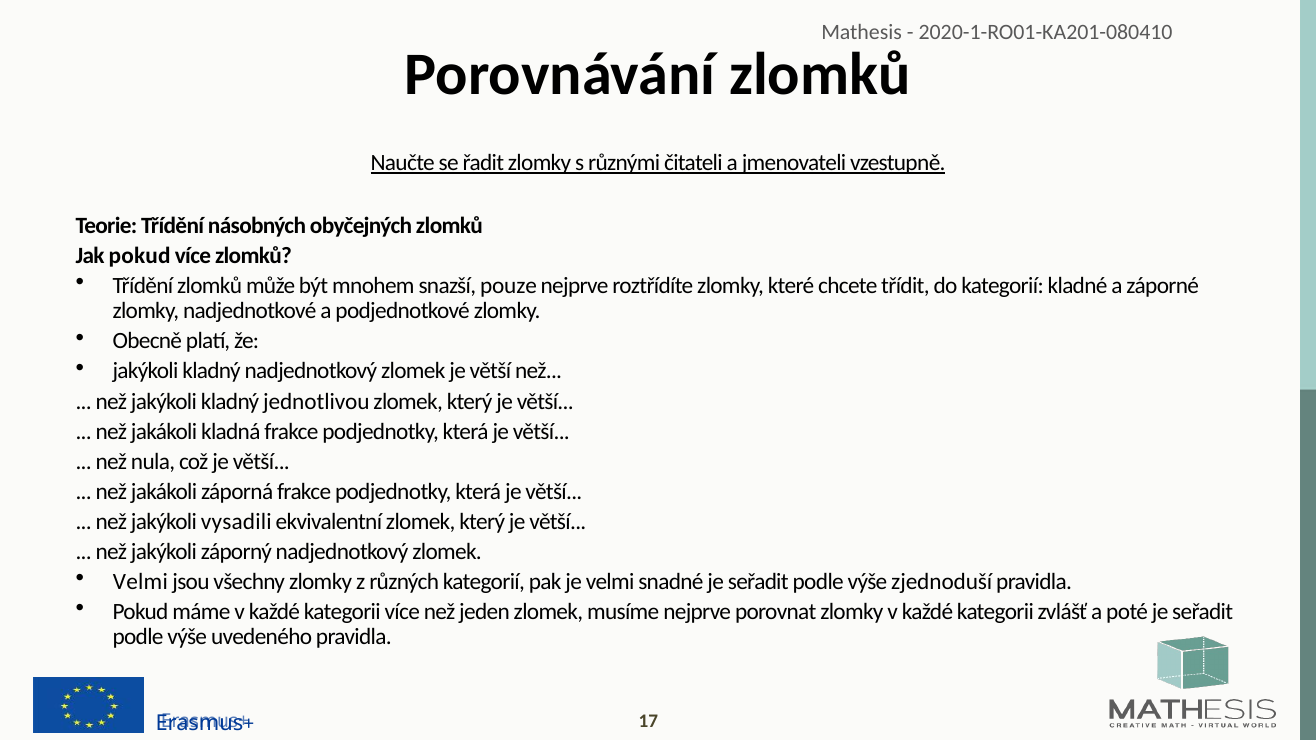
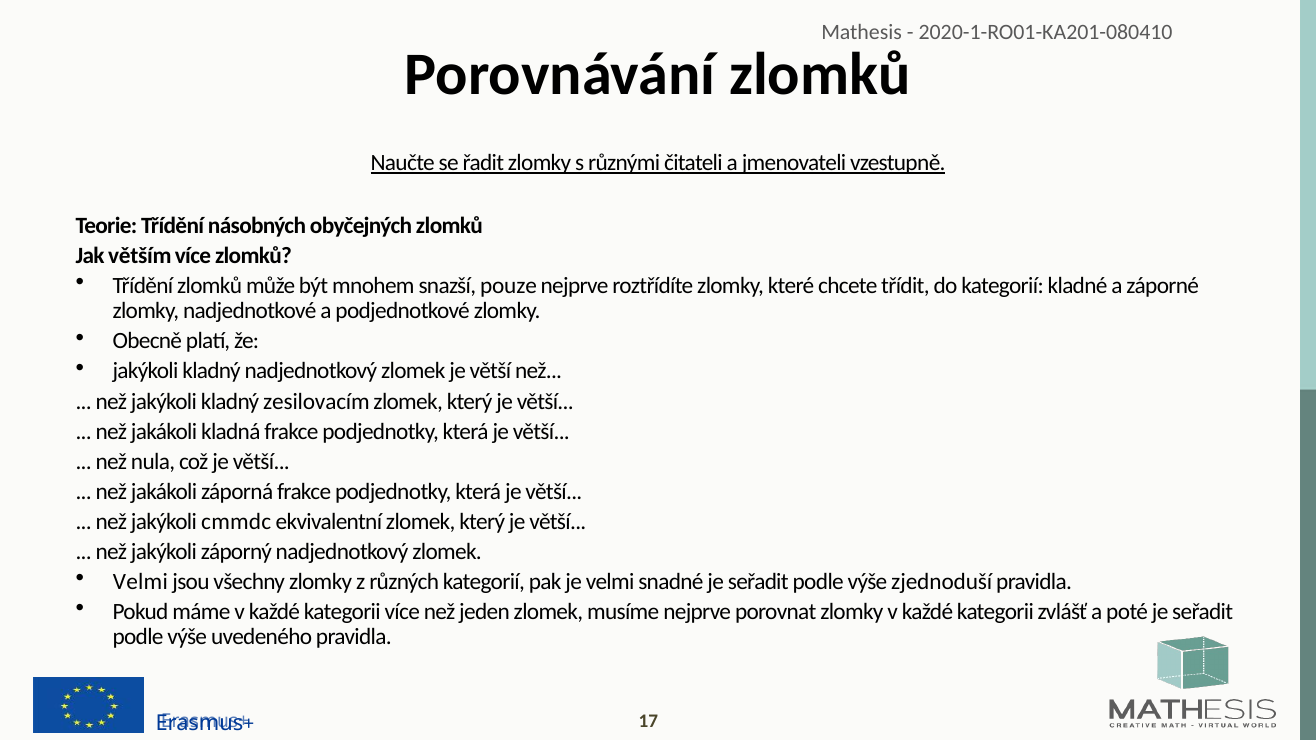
Jak pokud: pokud -> větším
jednotlivou: jednotlivou -> zesilovacím
vysadili: vysadili -> cmmdc
